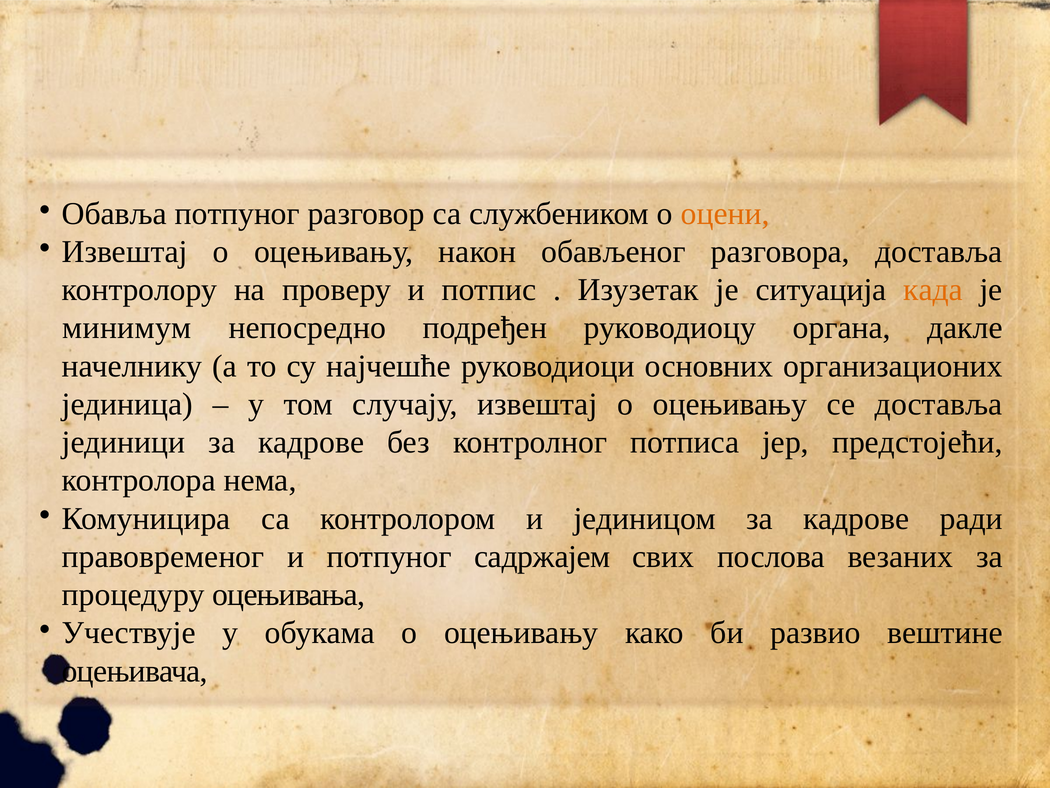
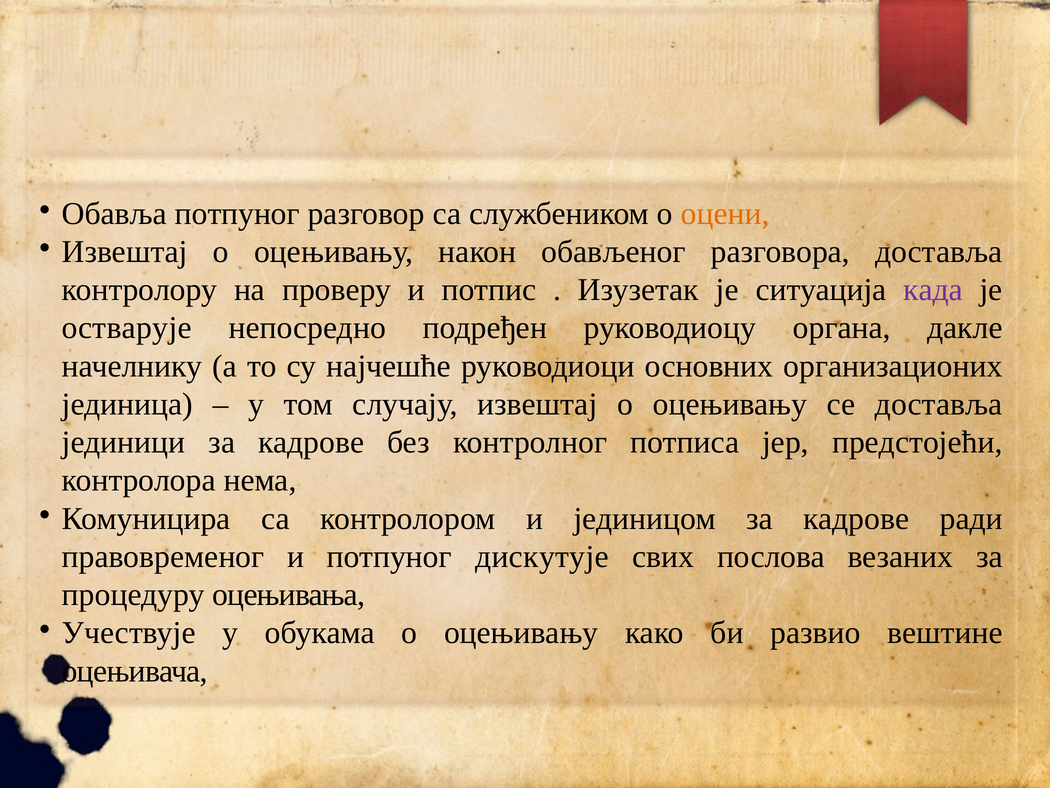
када colour: orange -> purple
минимум: минимум -> остварује
садржајем: садржајем -> дискутује
